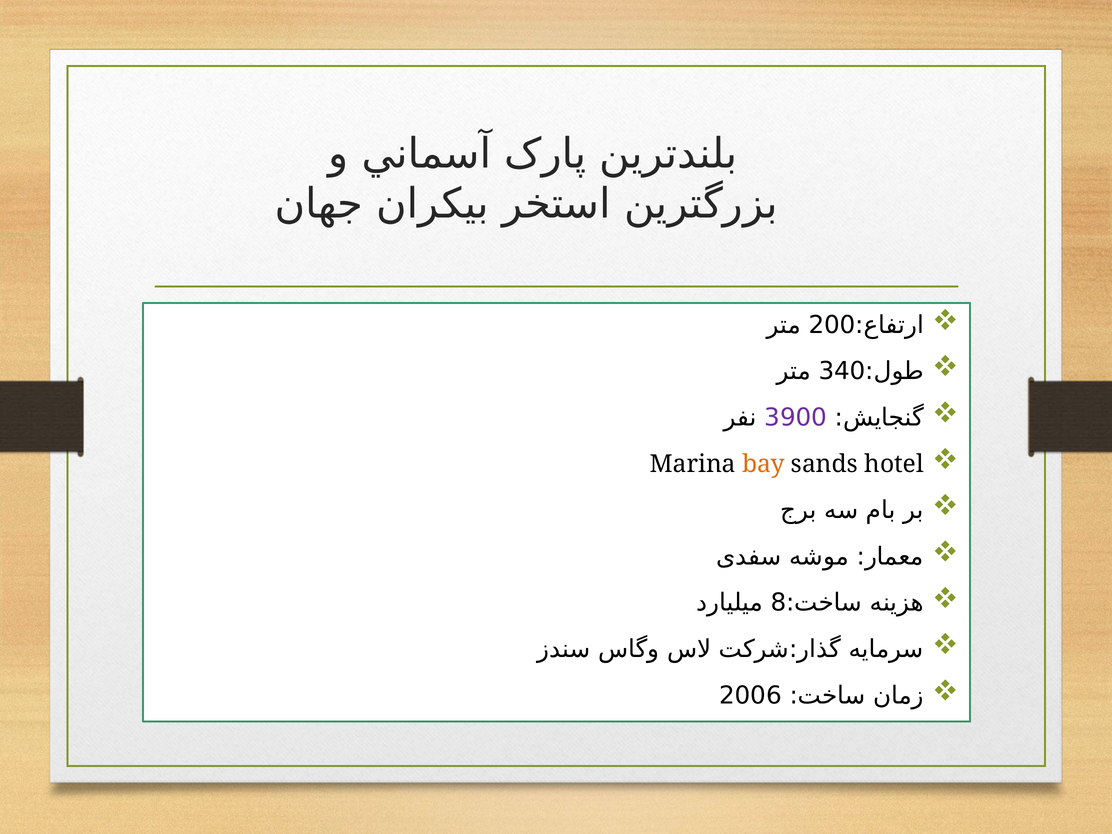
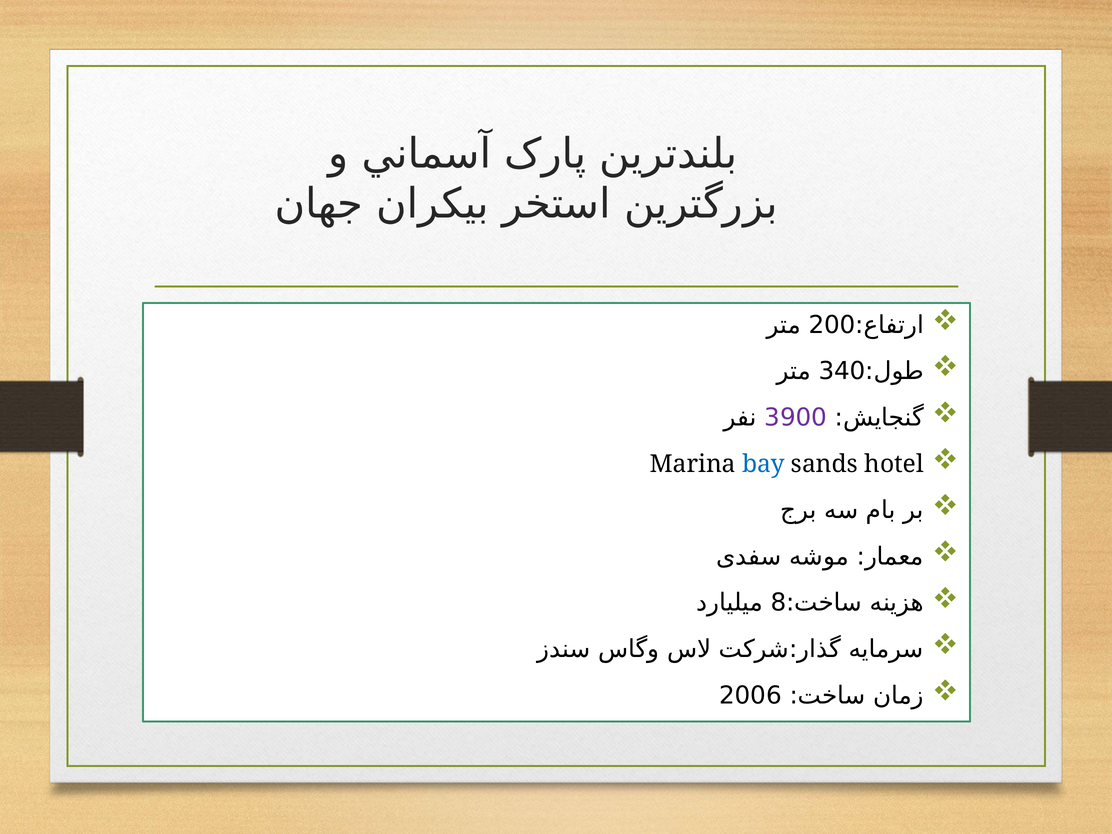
bay colour: orange -> blue
